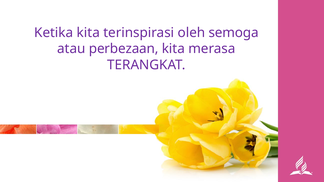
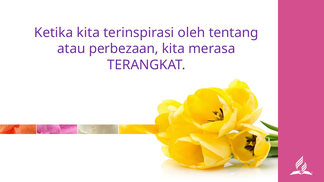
semoga: semoga -> tentang
